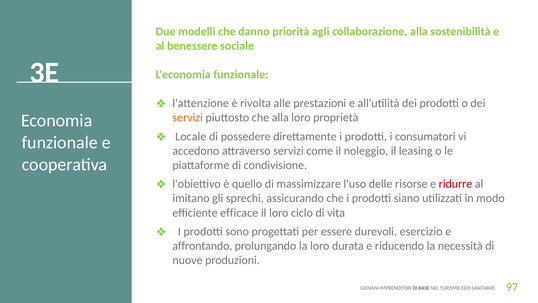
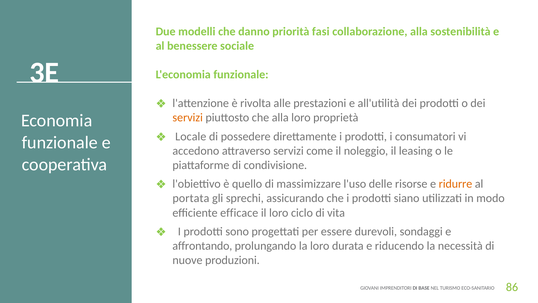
agli: agli -> fasi
ridurre colour: red -> orange
imitano: imitano -> portata
esercizio: esercizio -> sondaggi
97: 97 -> 86
